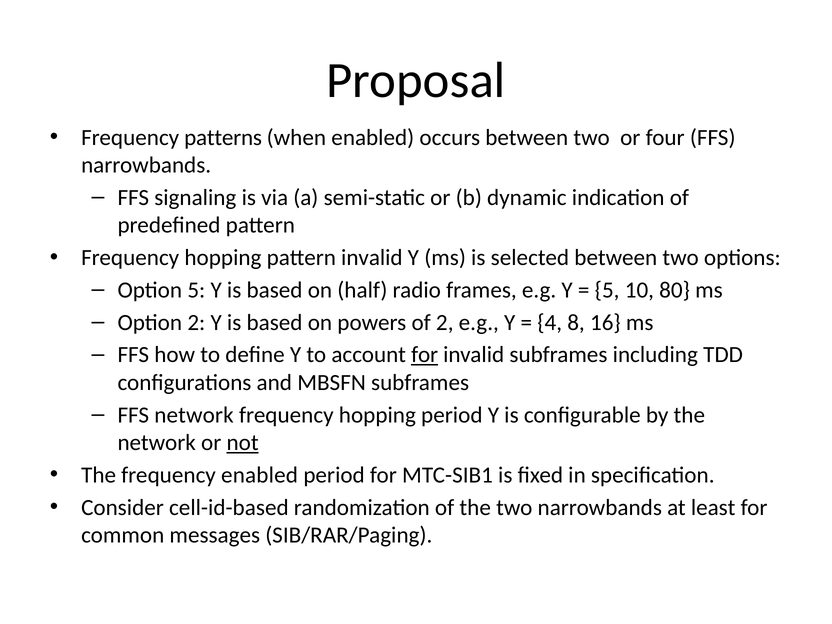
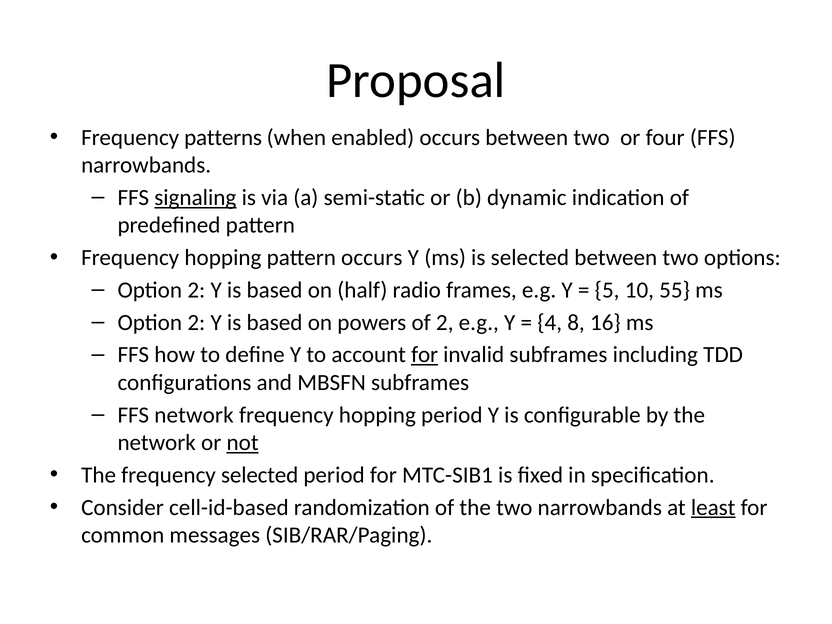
signaling underline: none -> present
pattern invalid: invalid -> occurs
5 at (196, 290): 5 -> 2
80: 80 -> 55
frequency enabled: enabled -> selected
least underline: none -> present
